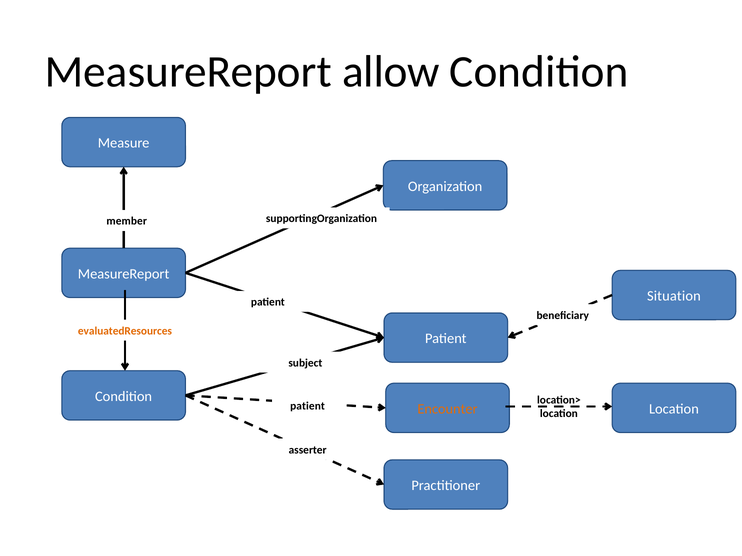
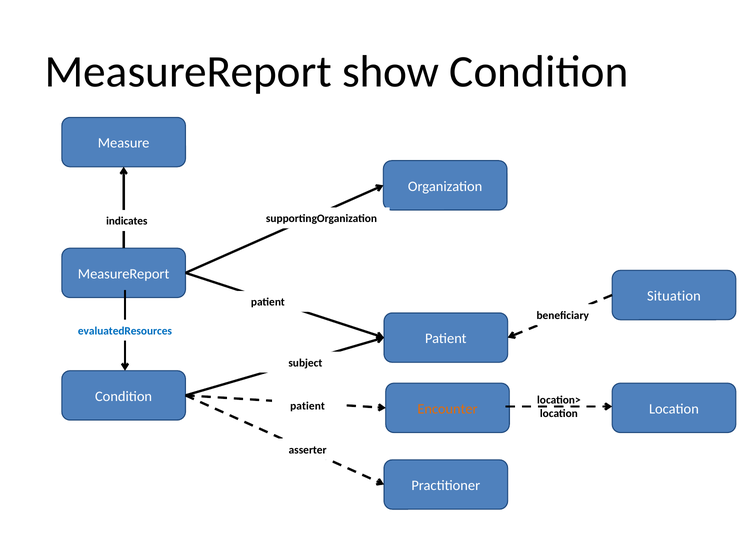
allow: allow -> show
member: member -> indicates
evaluatedResources colour: orange -> blue
